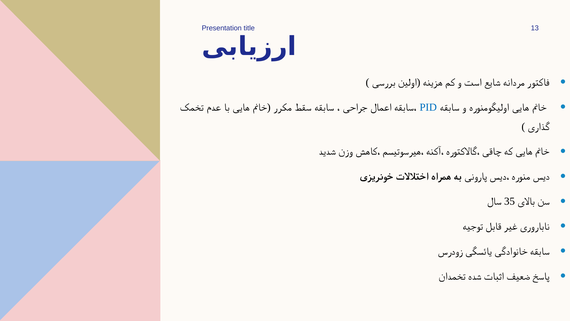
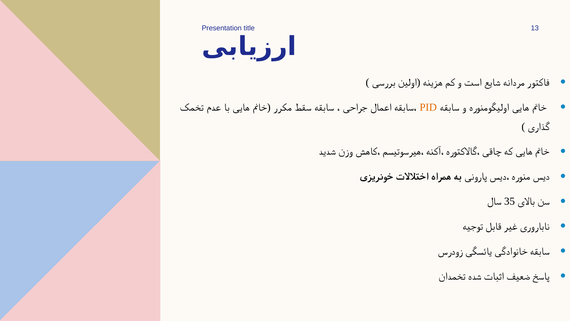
PID colour: blue -> orange
